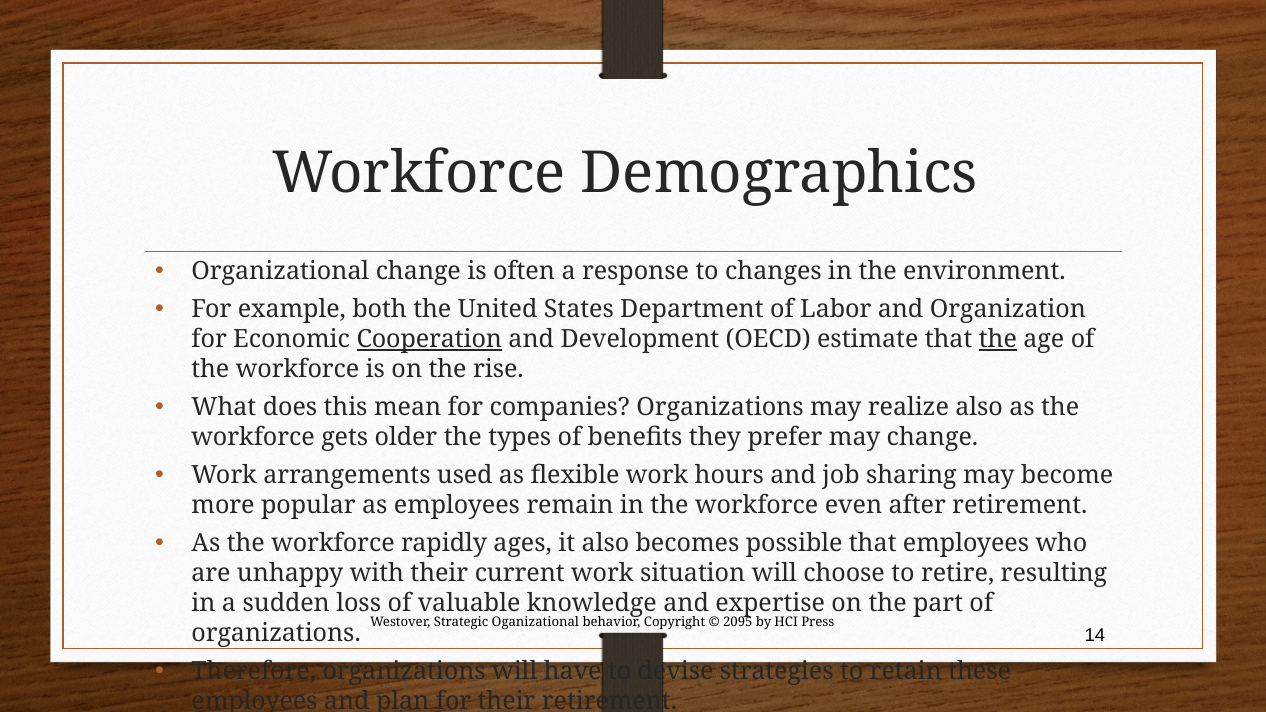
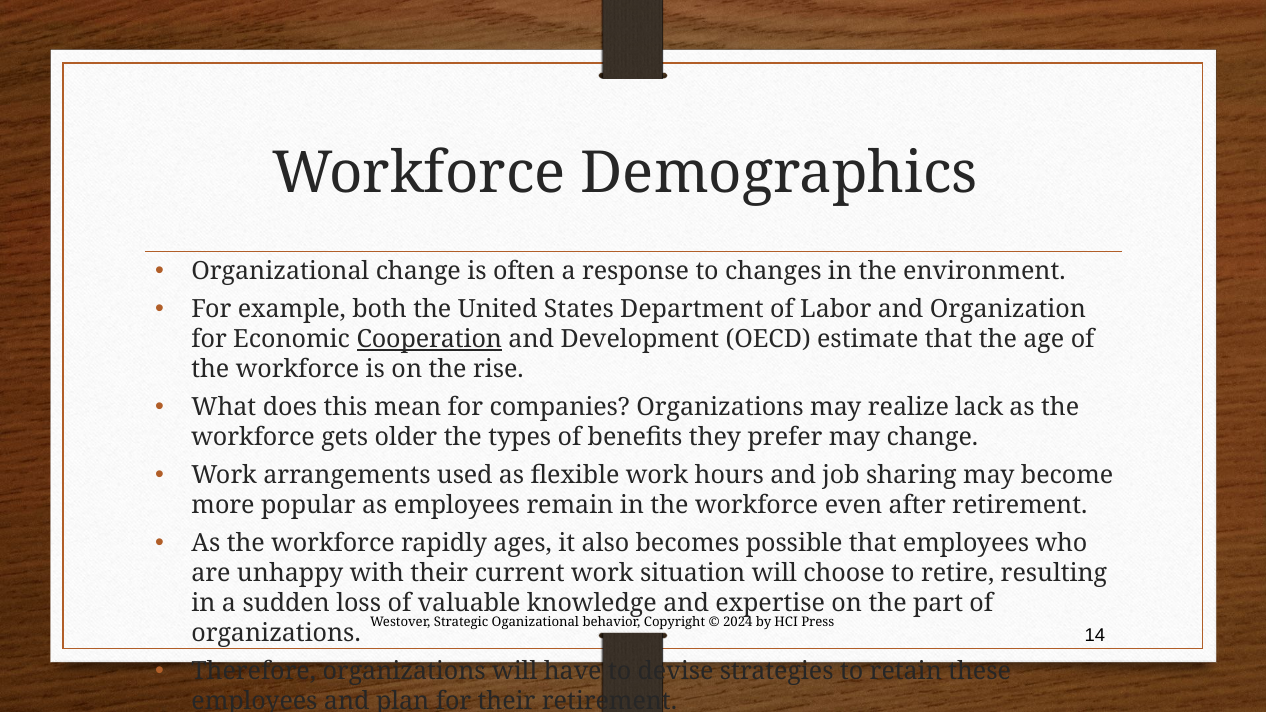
the at (998, 339) underline: present -> none
realize also: also -> lack
2095: 2095 -> 2024
